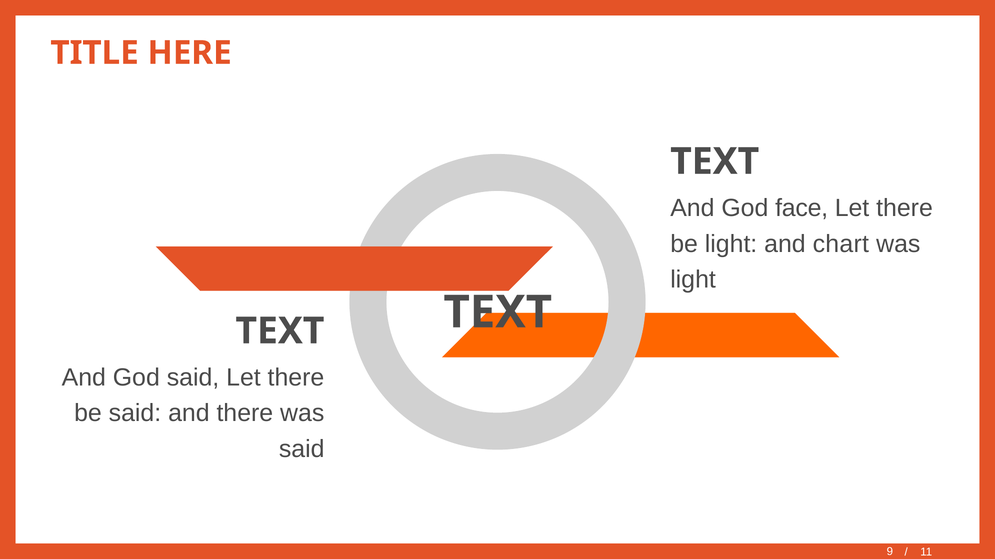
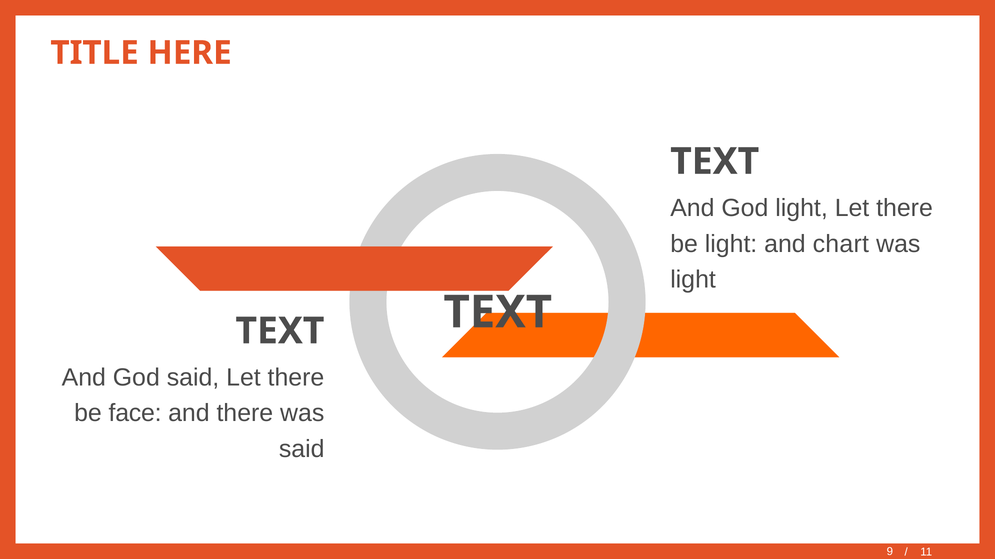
God face: face -> light
be said: said -> face
